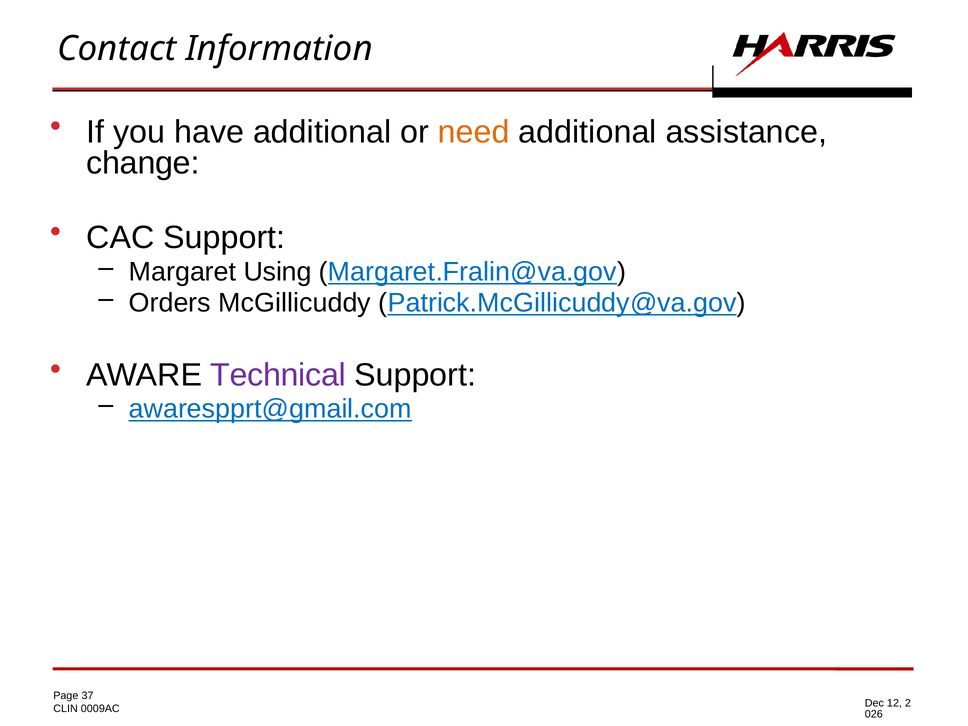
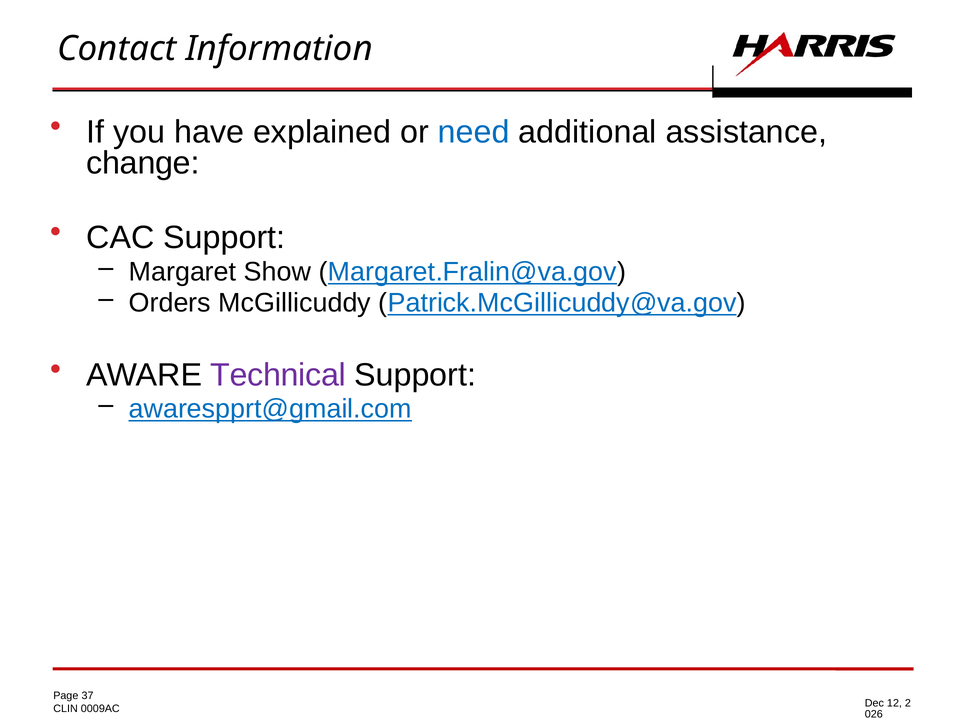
have additional: additional -> explained
need colour: orange -> blue
Using: Using -> Show
